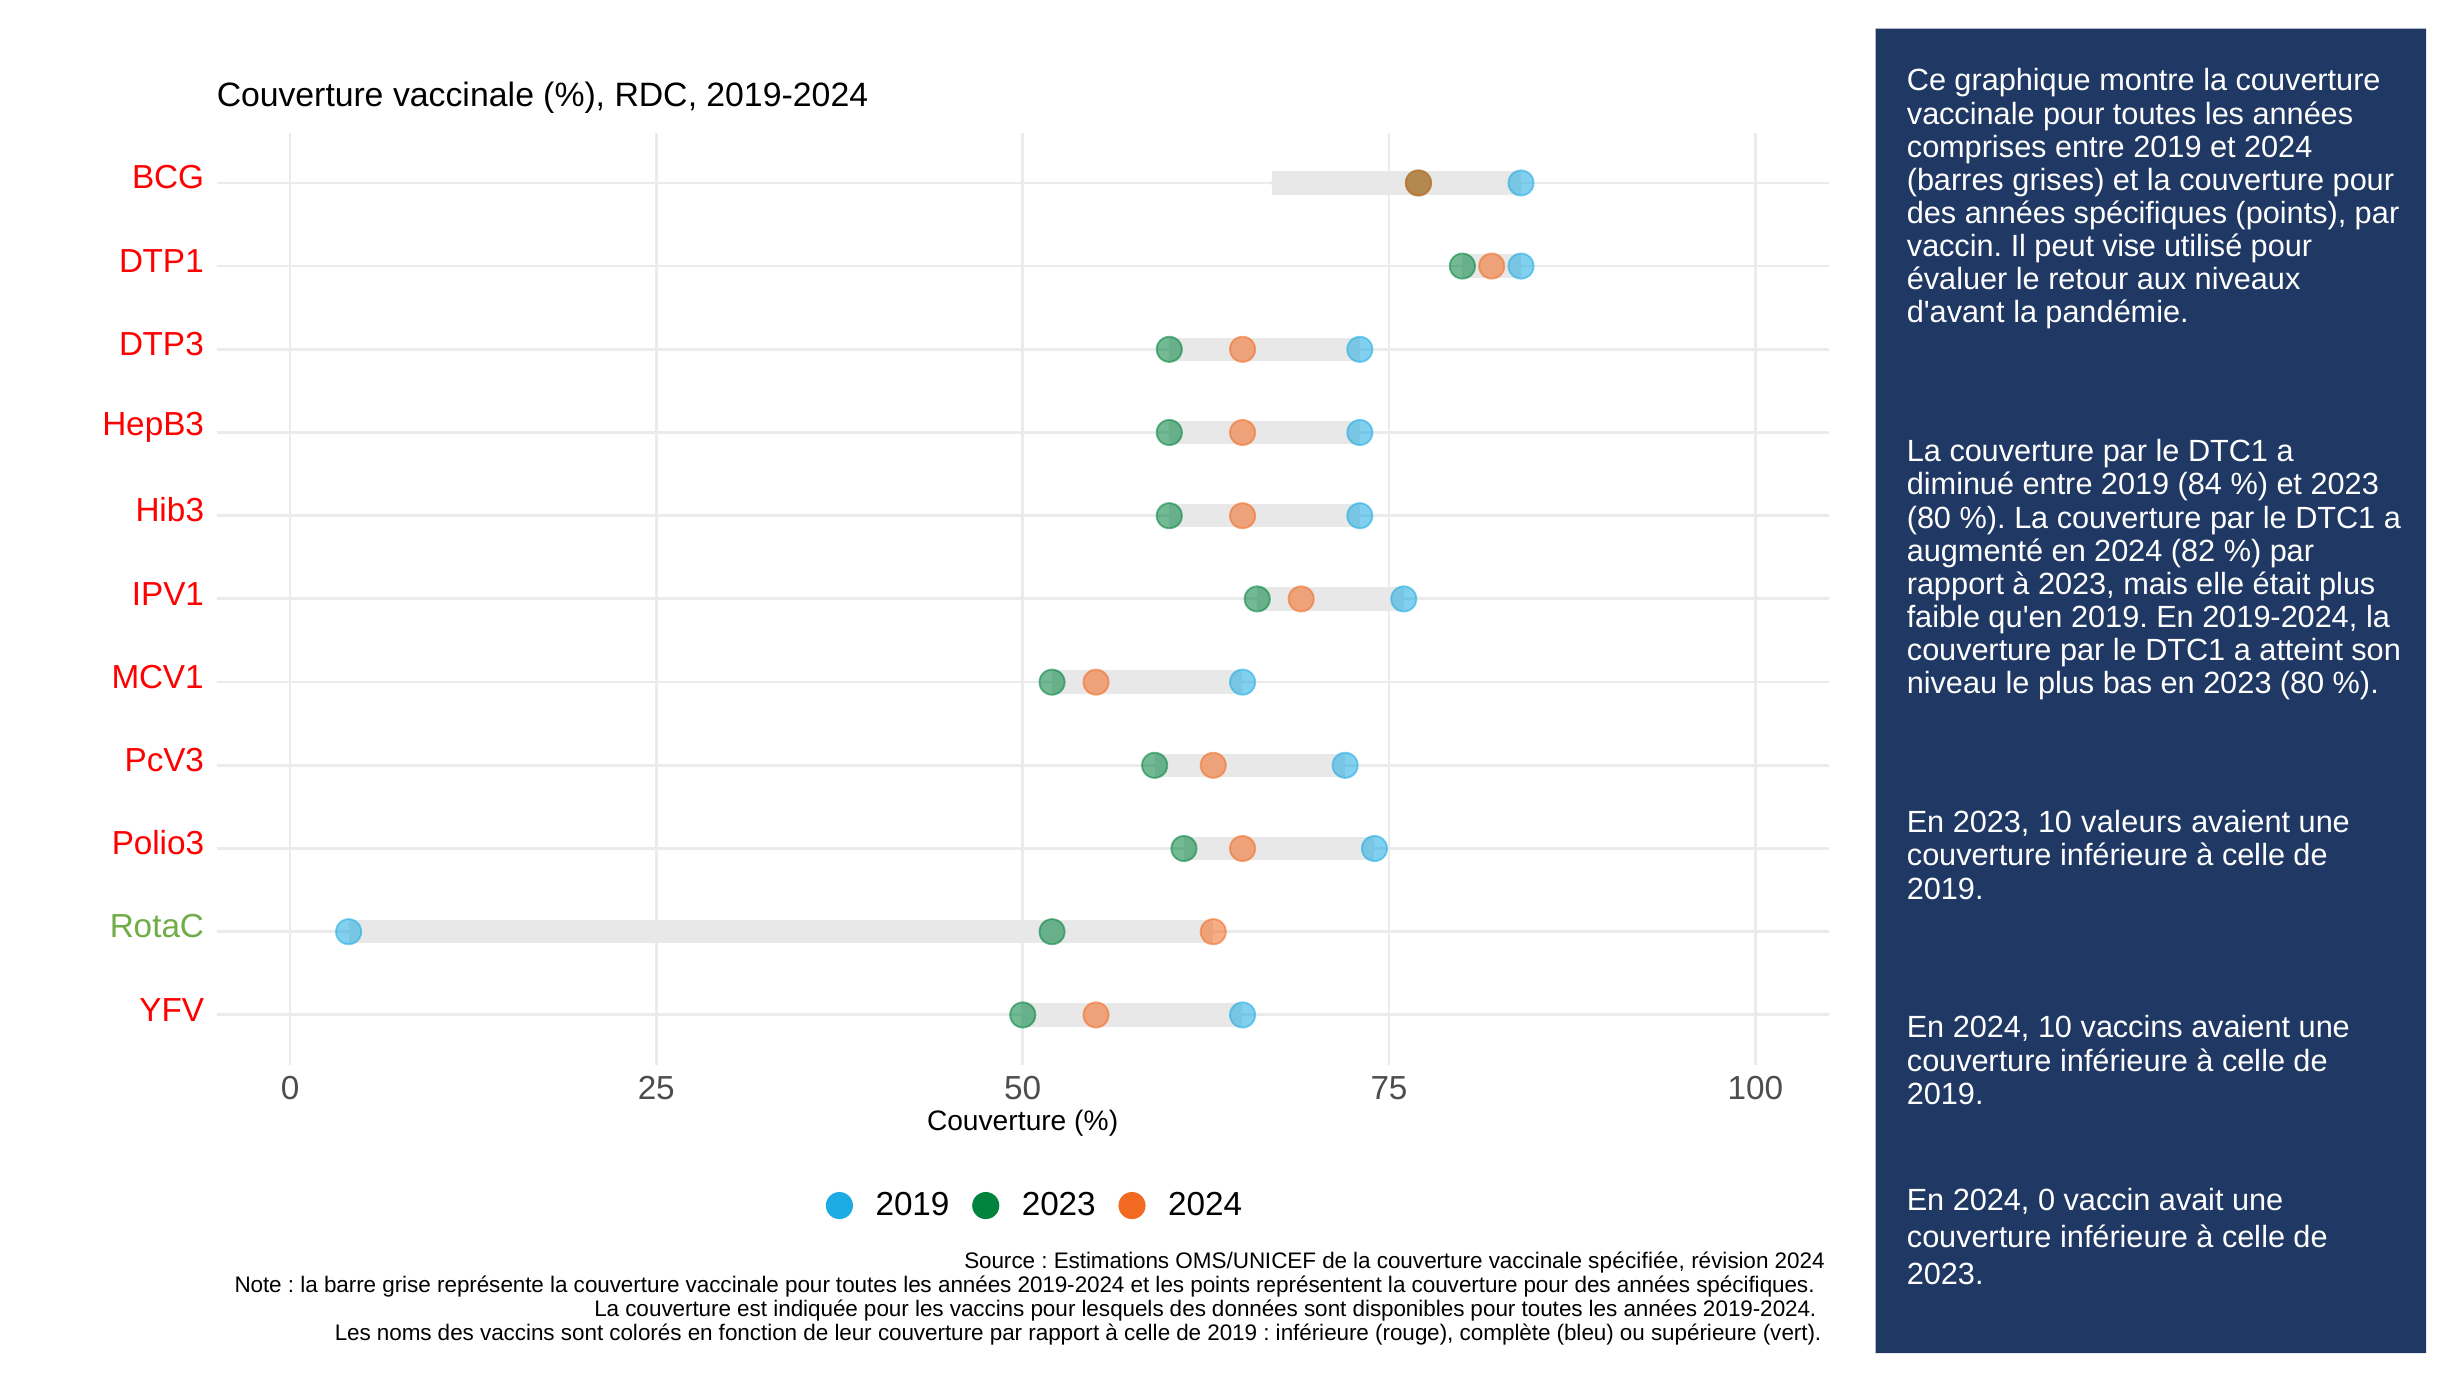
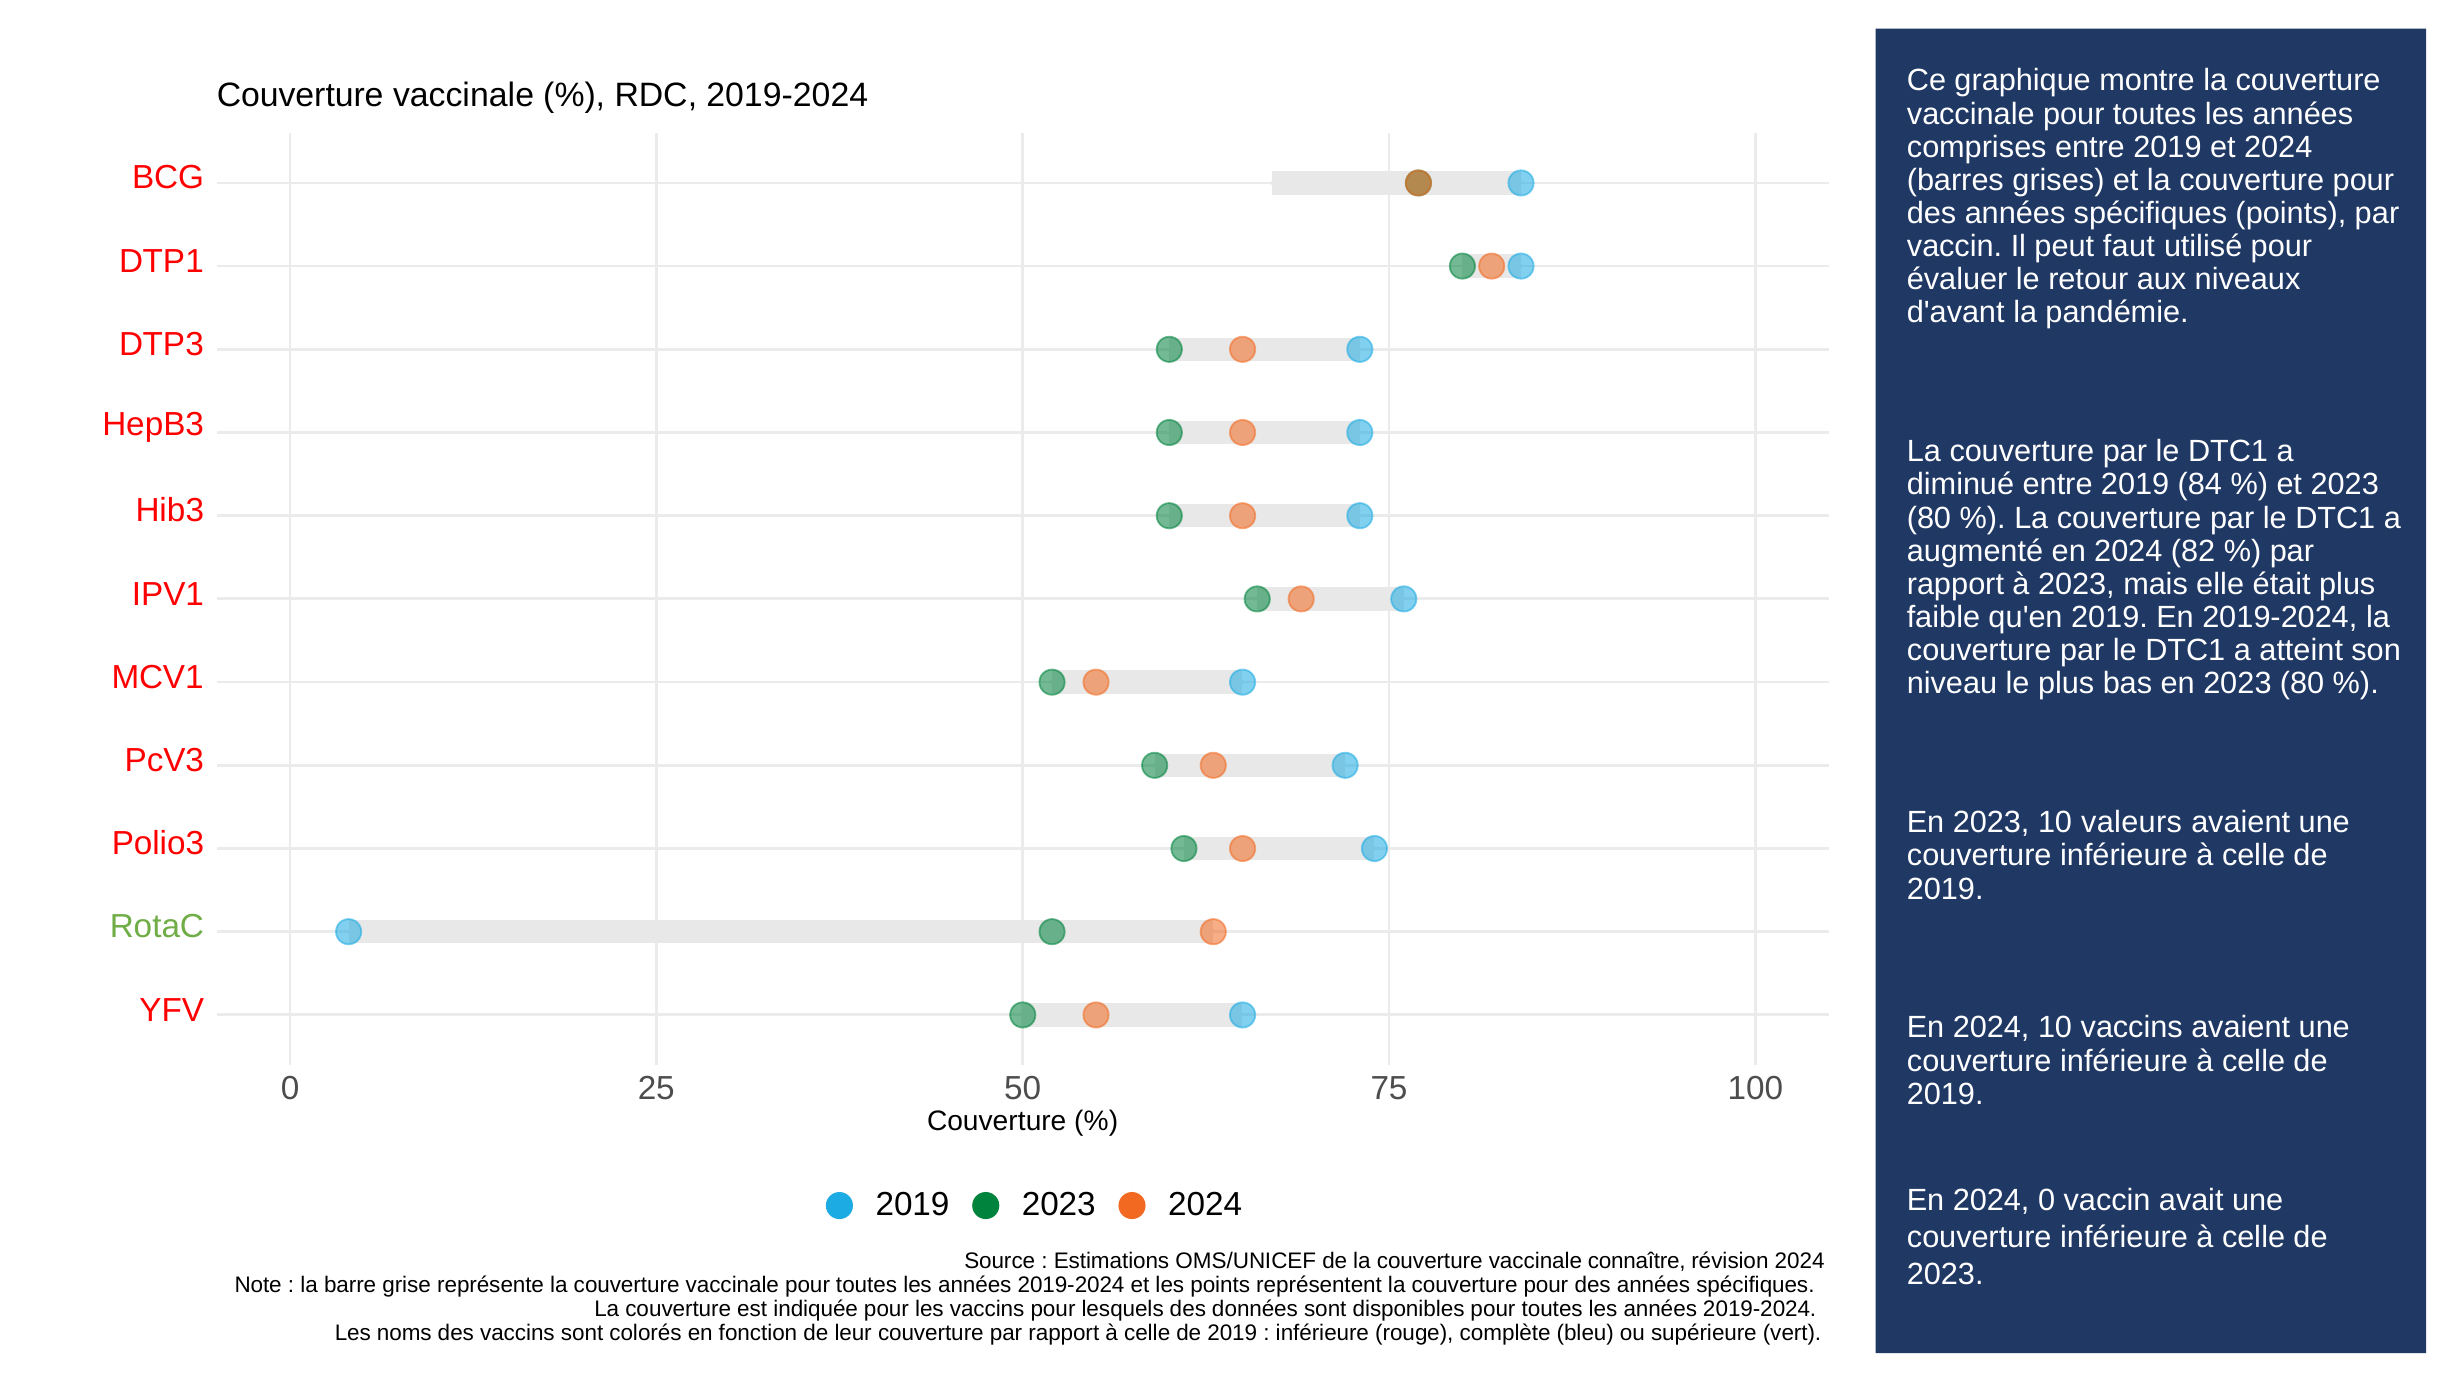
vise: vise -> faut
spécifiée: spécifiée -> connaître
